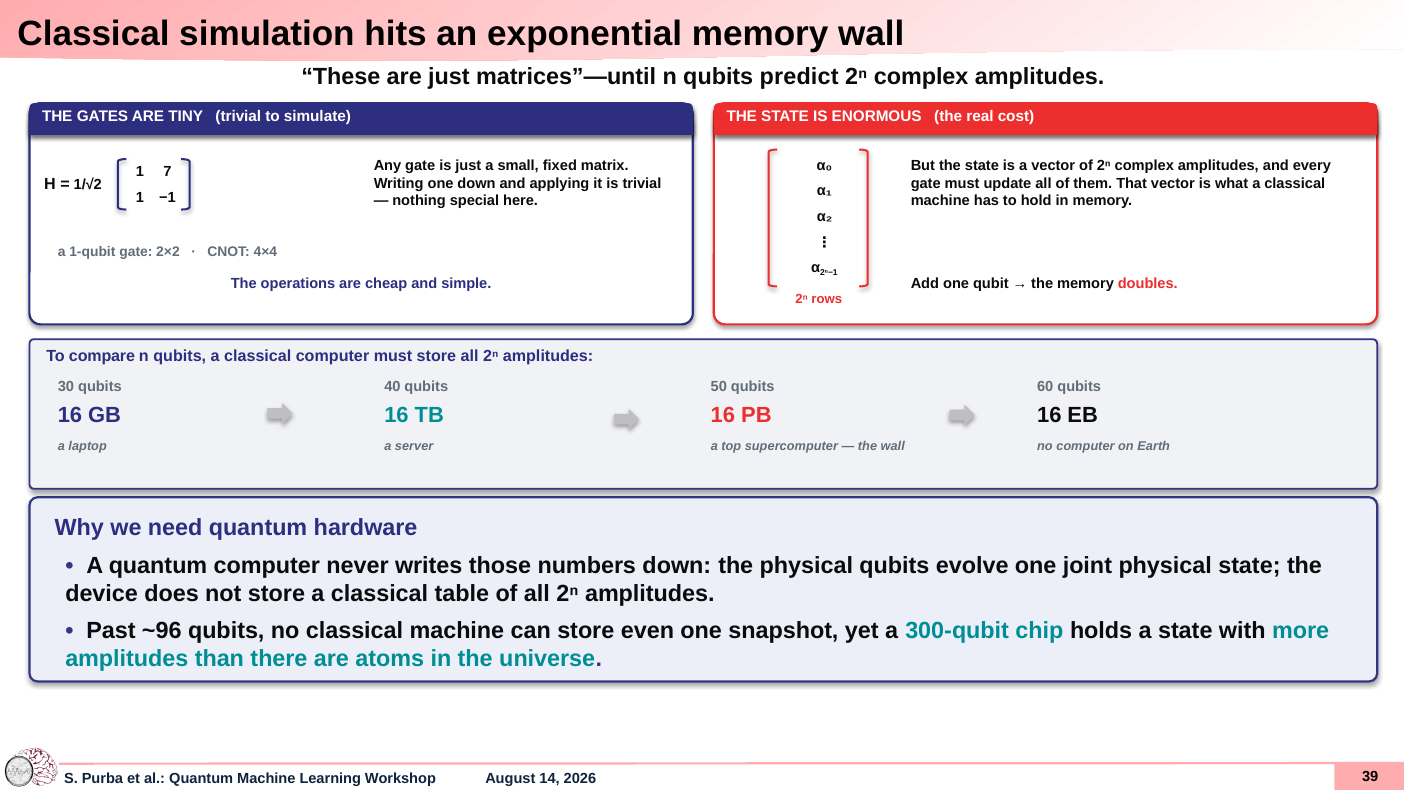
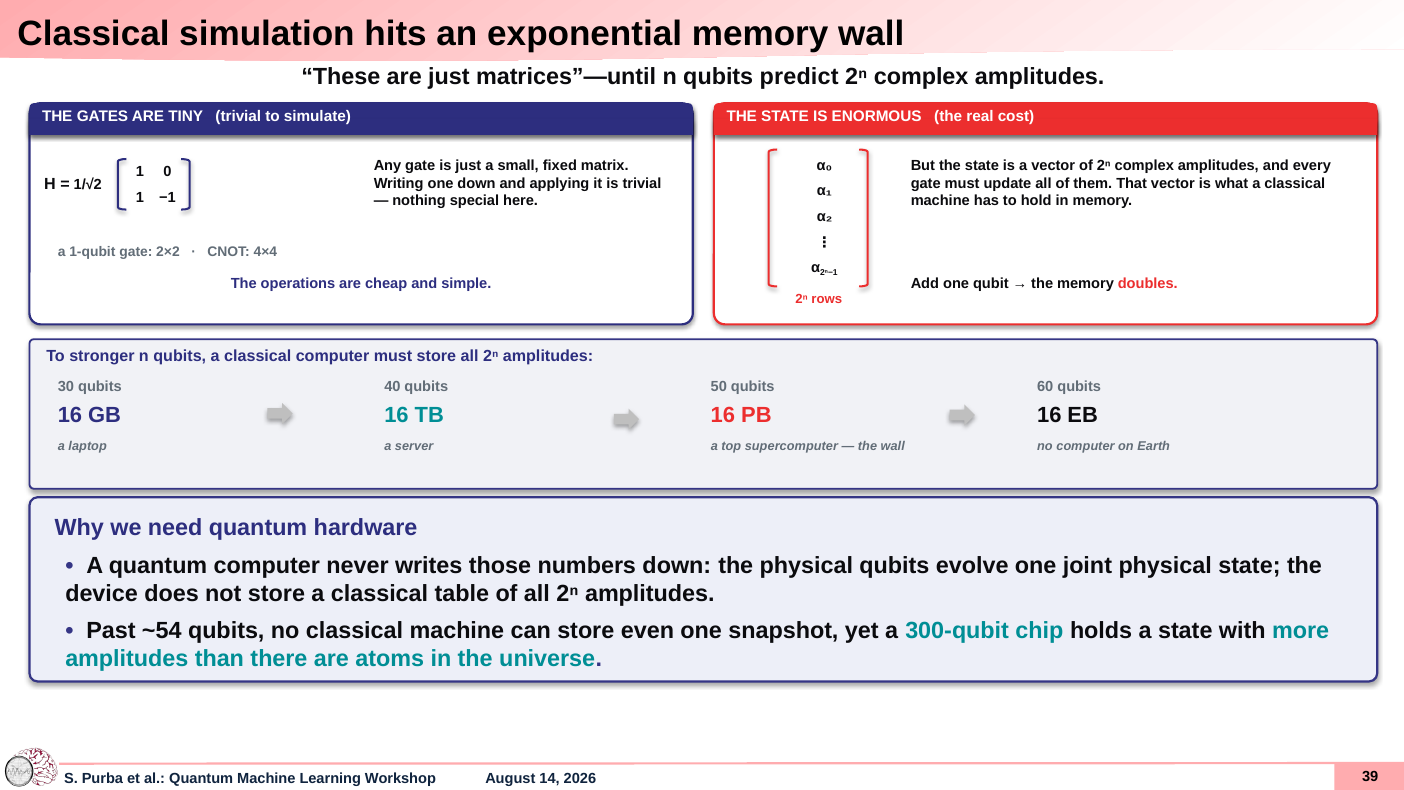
7: 7 -> 0
compare: compare -> stronger
~96: ~96 -> ~54
